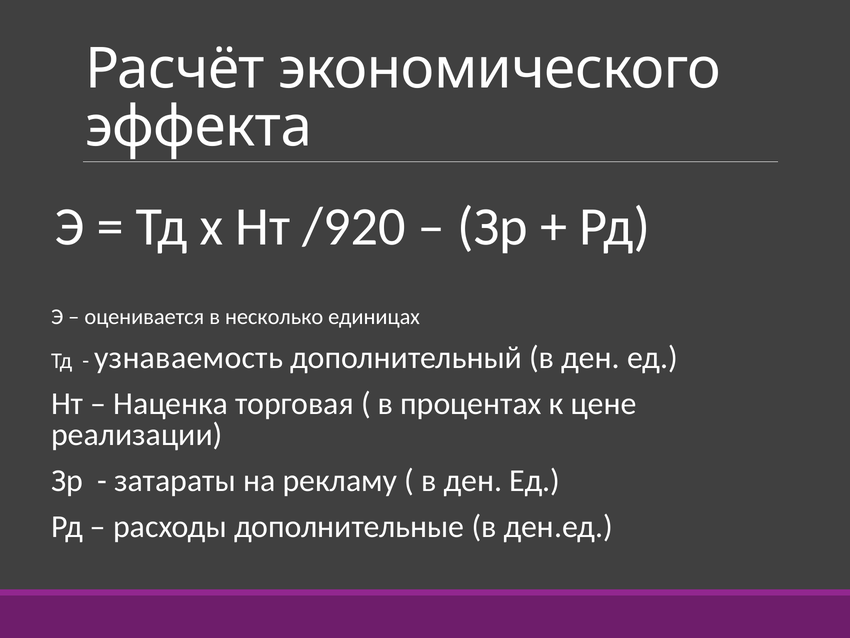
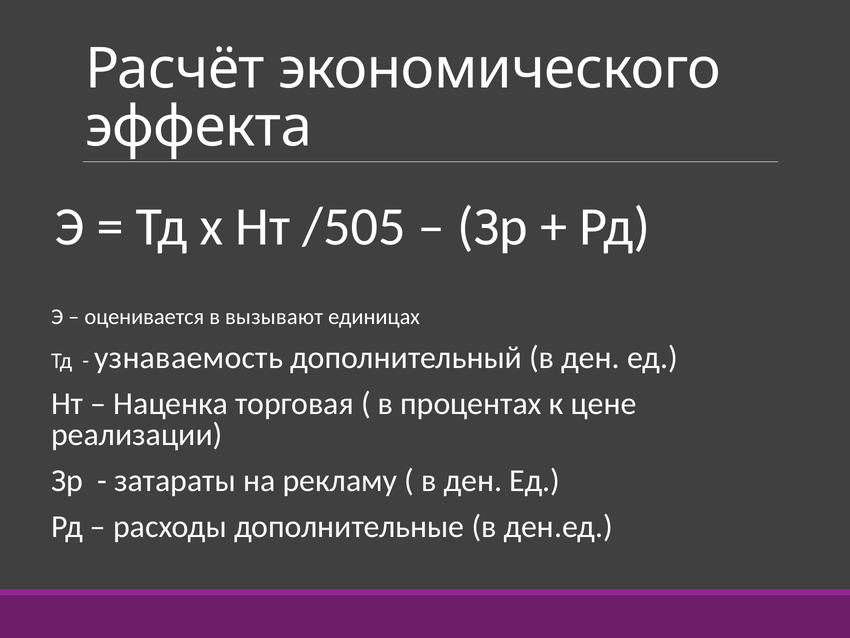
/920: /920 -> /505
несколько: несколько -> вызывают
